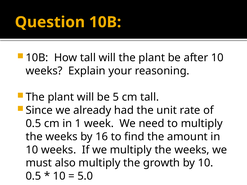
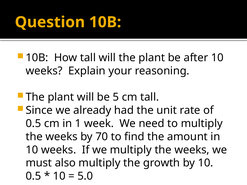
16: 16 -> 70
